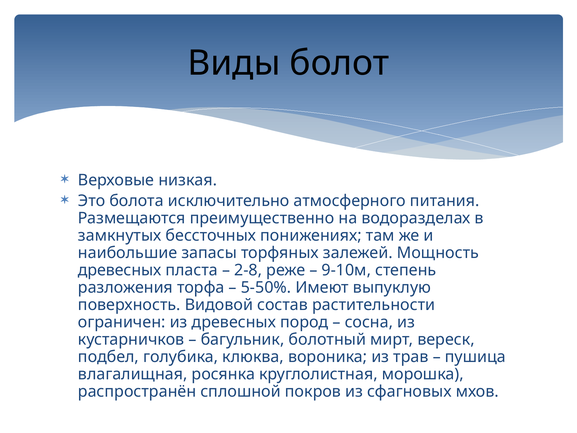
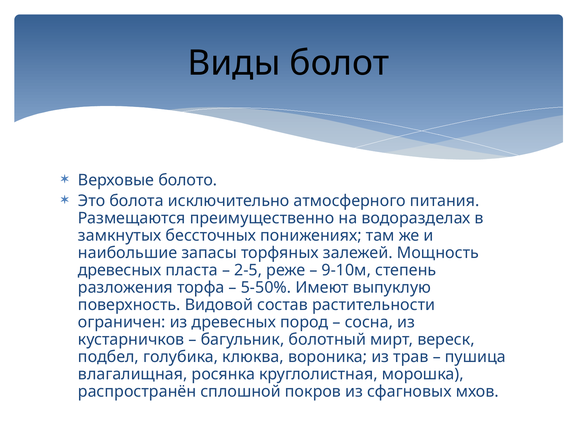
низкая: низкая -> болото
2-8: 2-8 -> 2-5
